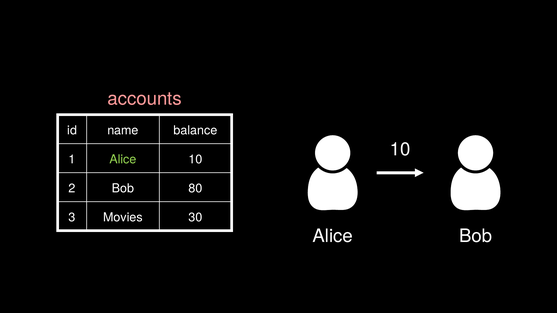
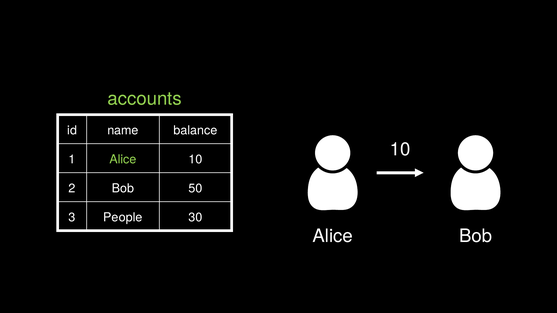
accounts colour: pink -> light green
80: 80 -> 50
Movies: Movies -> People
